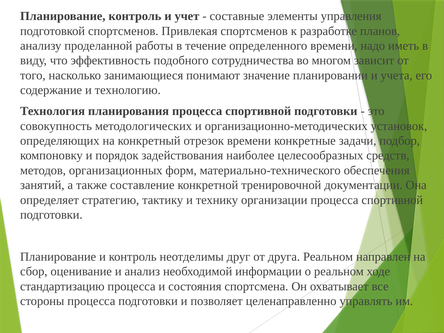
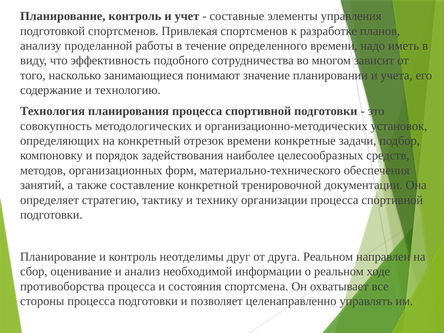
стандартизацию: стандартизацию -> противоборства
